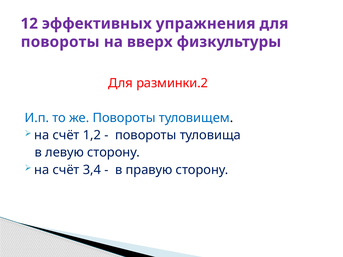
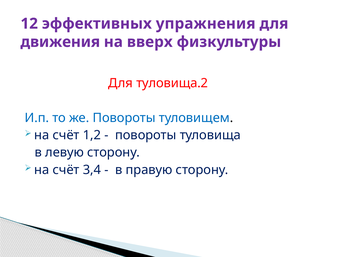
повороты at (60, 42): повороты -> движения
разминки.2: разминки.2 -> туловища.2
